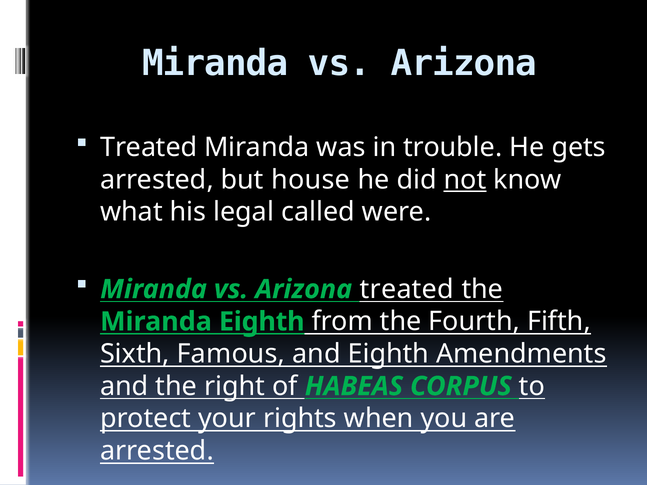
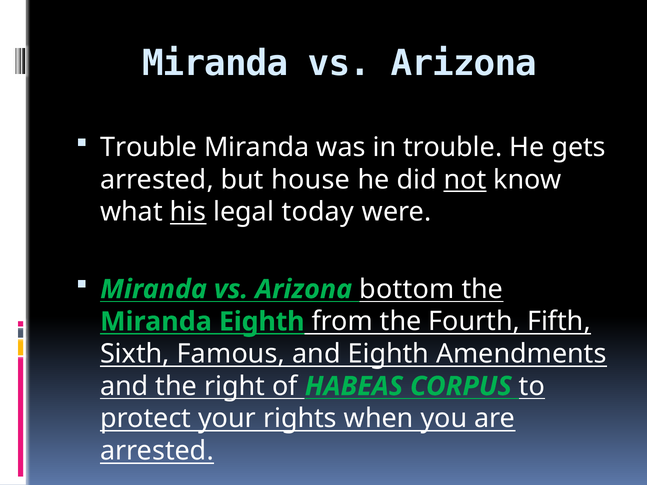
Treated at (149, 147): Treated -> Trouble
his underline: none -> present
called: called -> today
Arizona treated: treated -> bottom
